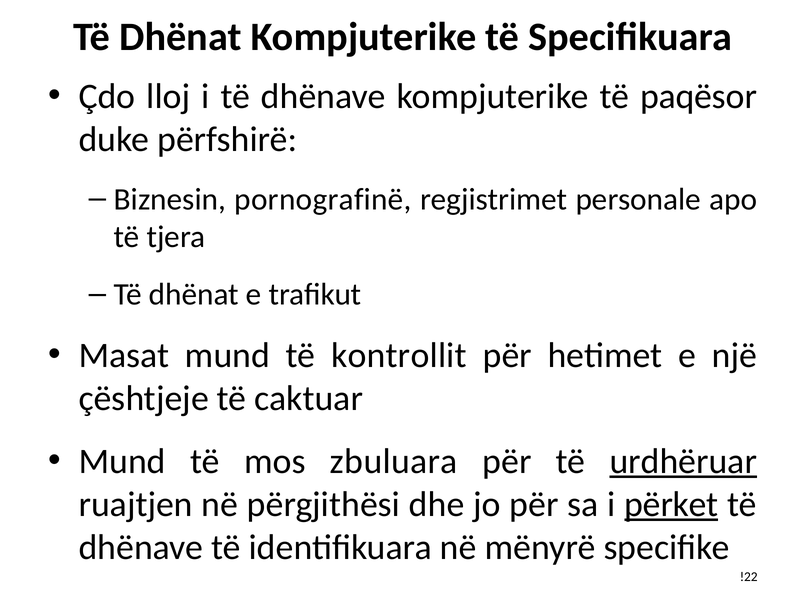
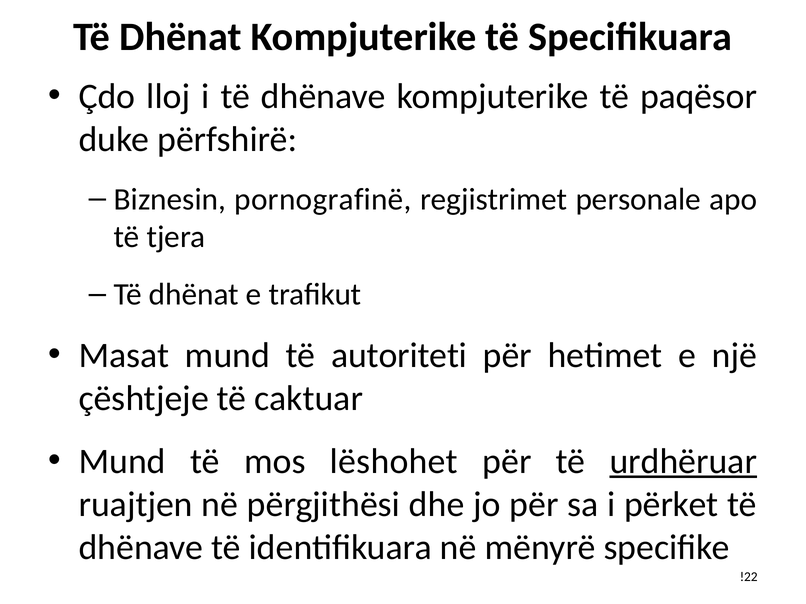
kontrollit: kontrollit -> autoriteti
zbuluara: zbuluara -> lëshohet
përket underline: present -> none
